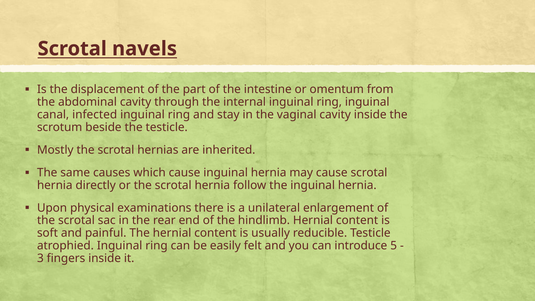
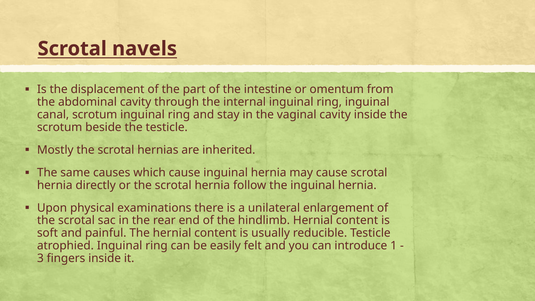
canal infected: infected -> scrotum
5: 5 -> 1
